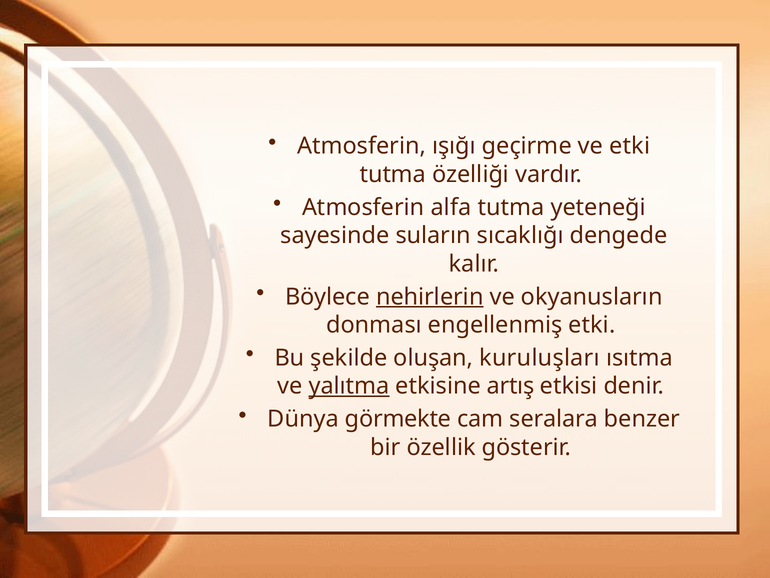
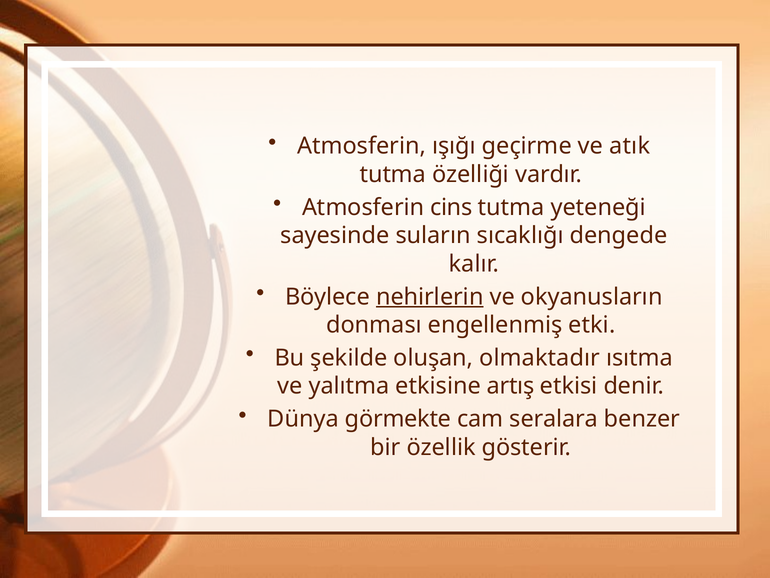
ve etki: etki -> atık
alfa: alfa -> cins
kuruluşları: kuruluşları -> olmaktadır
yalıtma underline: present -> none
